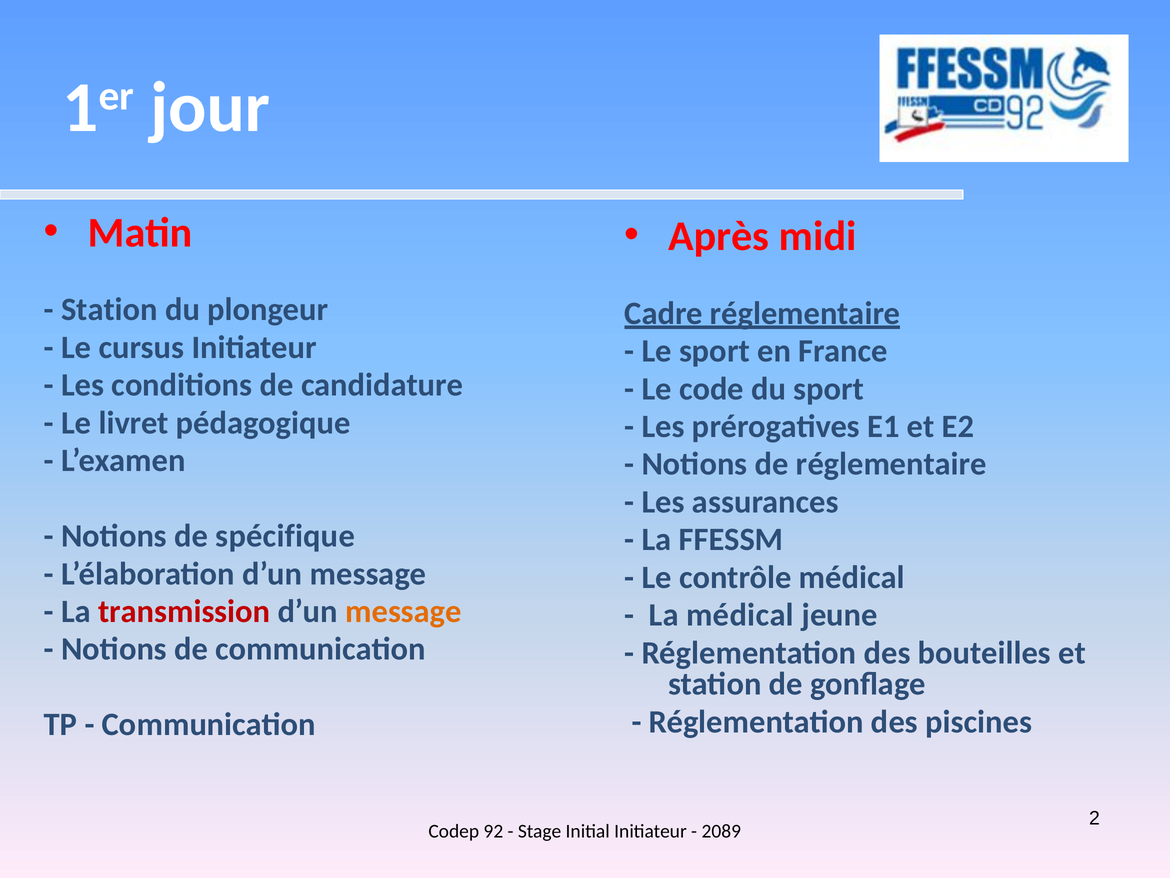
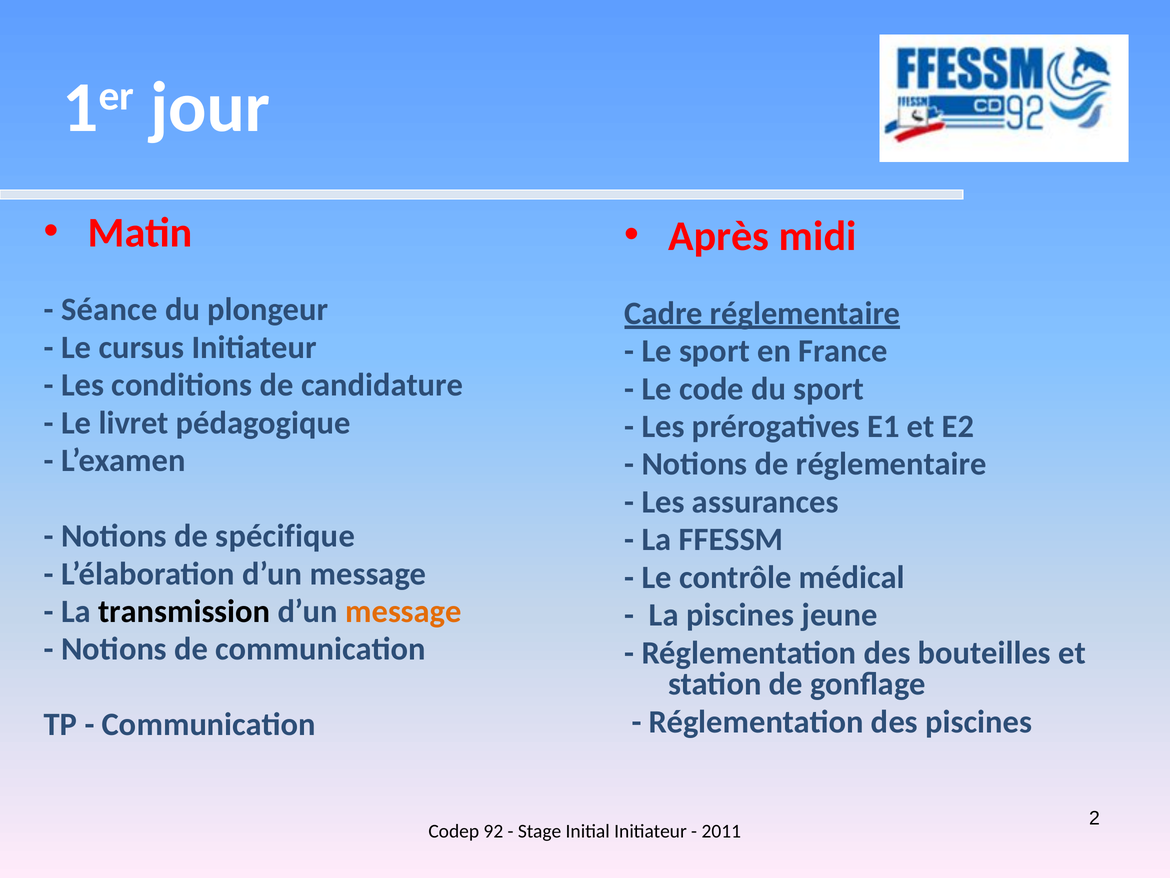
Station at (109, 309): Station -> Séance
transmission colour: red -> black
La médical: médical -> piscines
2089: 2089 -> 2011
